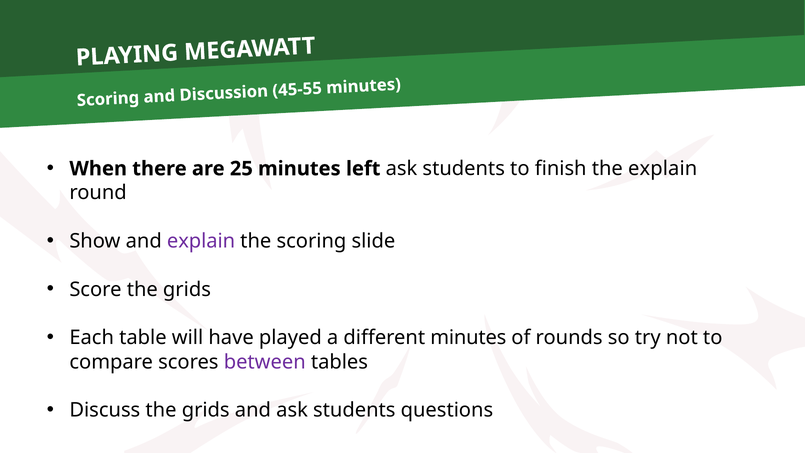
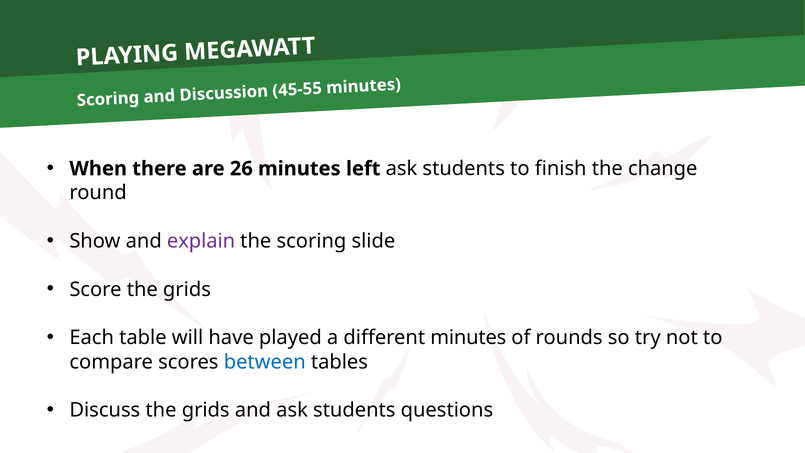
25: 25 -> 26
the explain: explain -> change
between colour: purple -> blue
